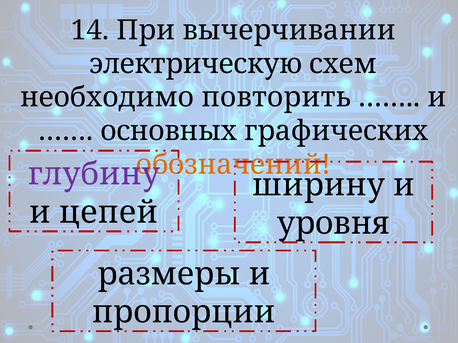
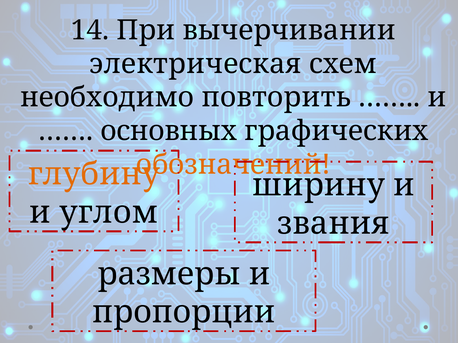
электрическую: электрическую -> электрическая
глубину colour: purple -> orange
цепей: цепей -> углом
уровня: уровня -> звания
